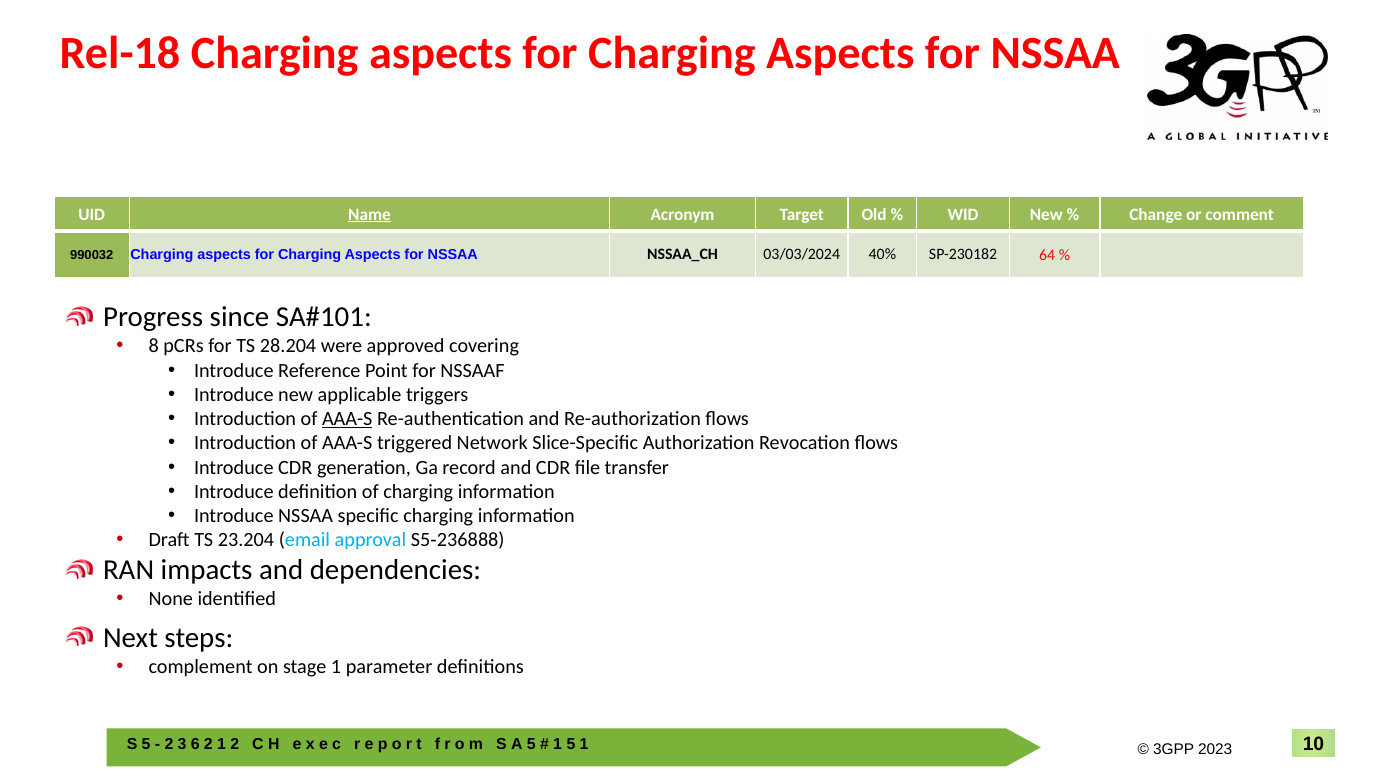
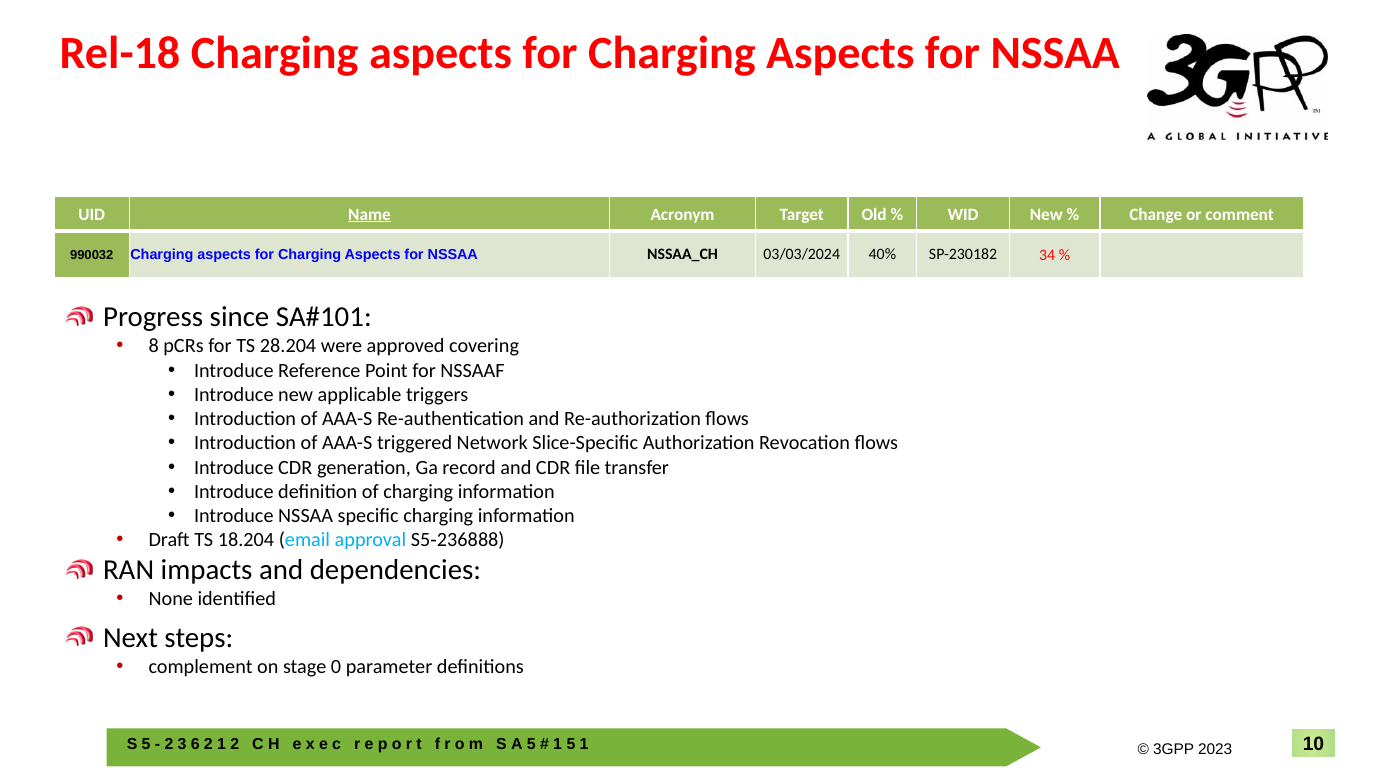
64: 64 -> 34
AAA-S at (347, 419) underline: present -> none
23.204: 23.204 -> 18.204
stage 1: 1 -> 0
